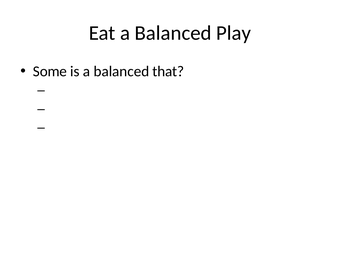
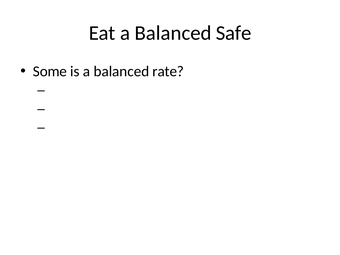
Play: Play -> Safe
that: that -> rate
